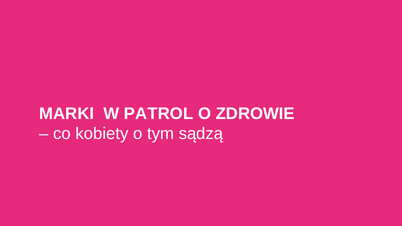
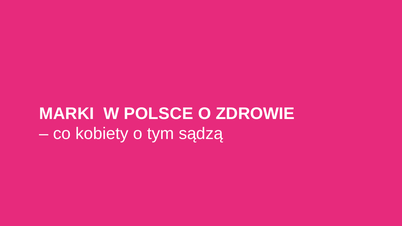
PATROL: PATROL -> POLSCE
